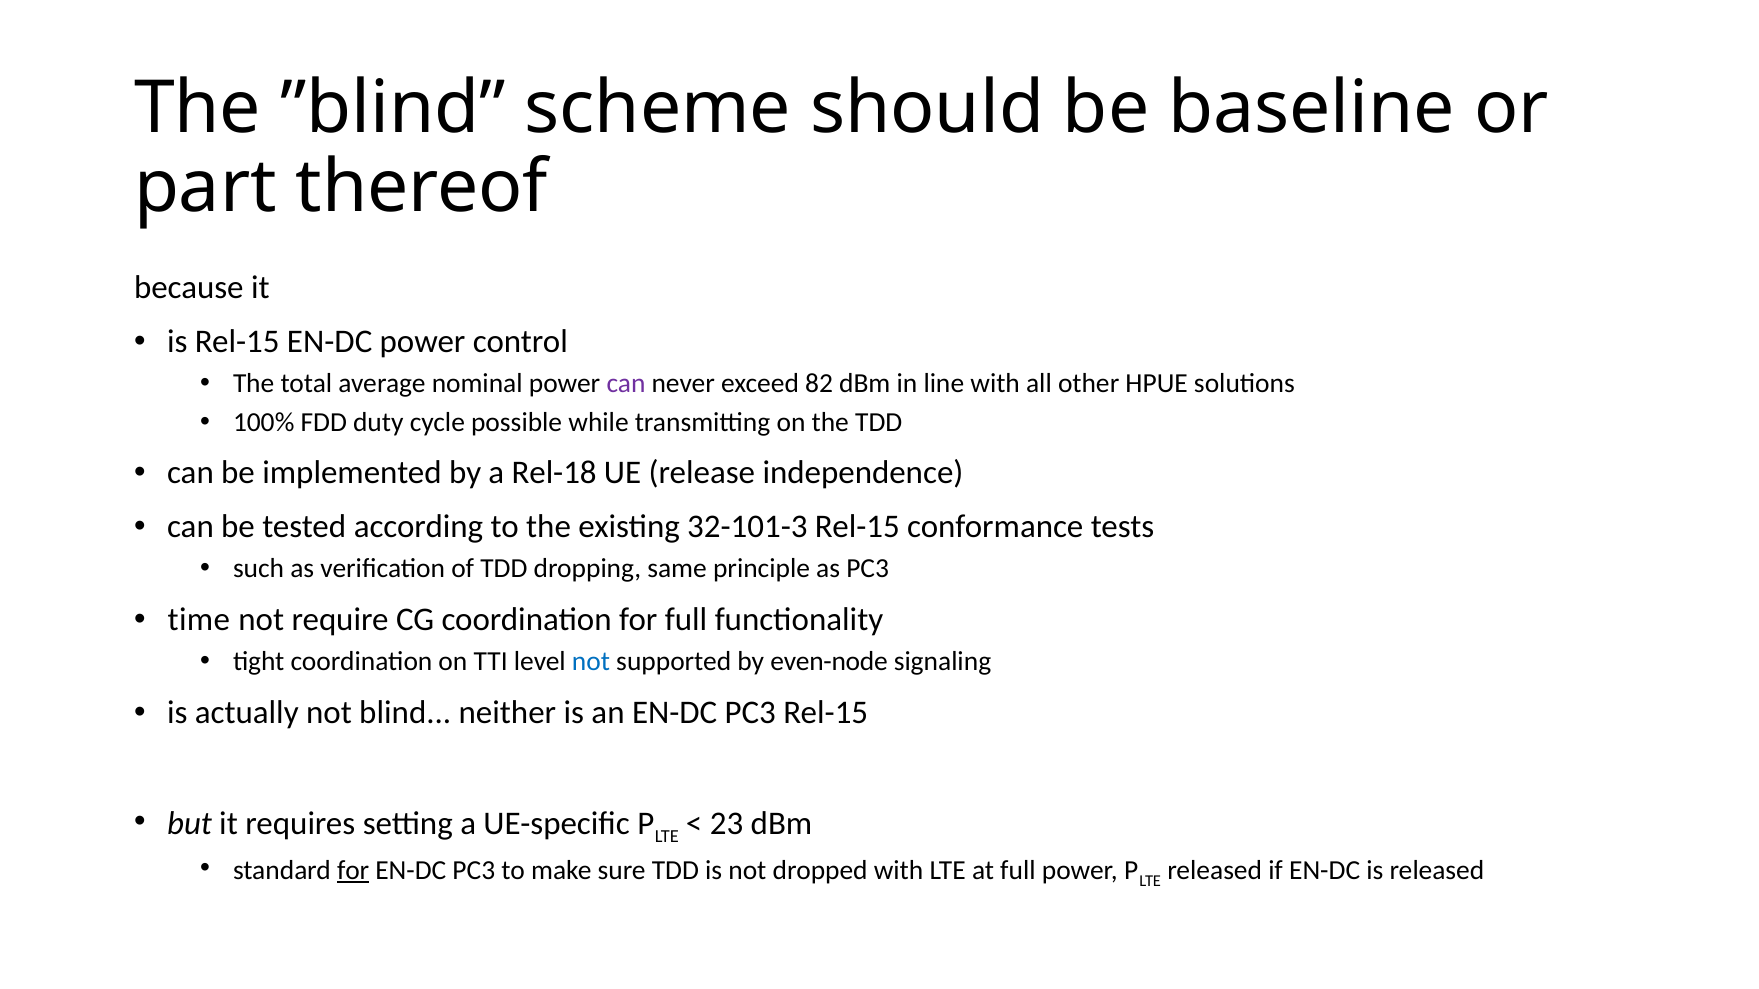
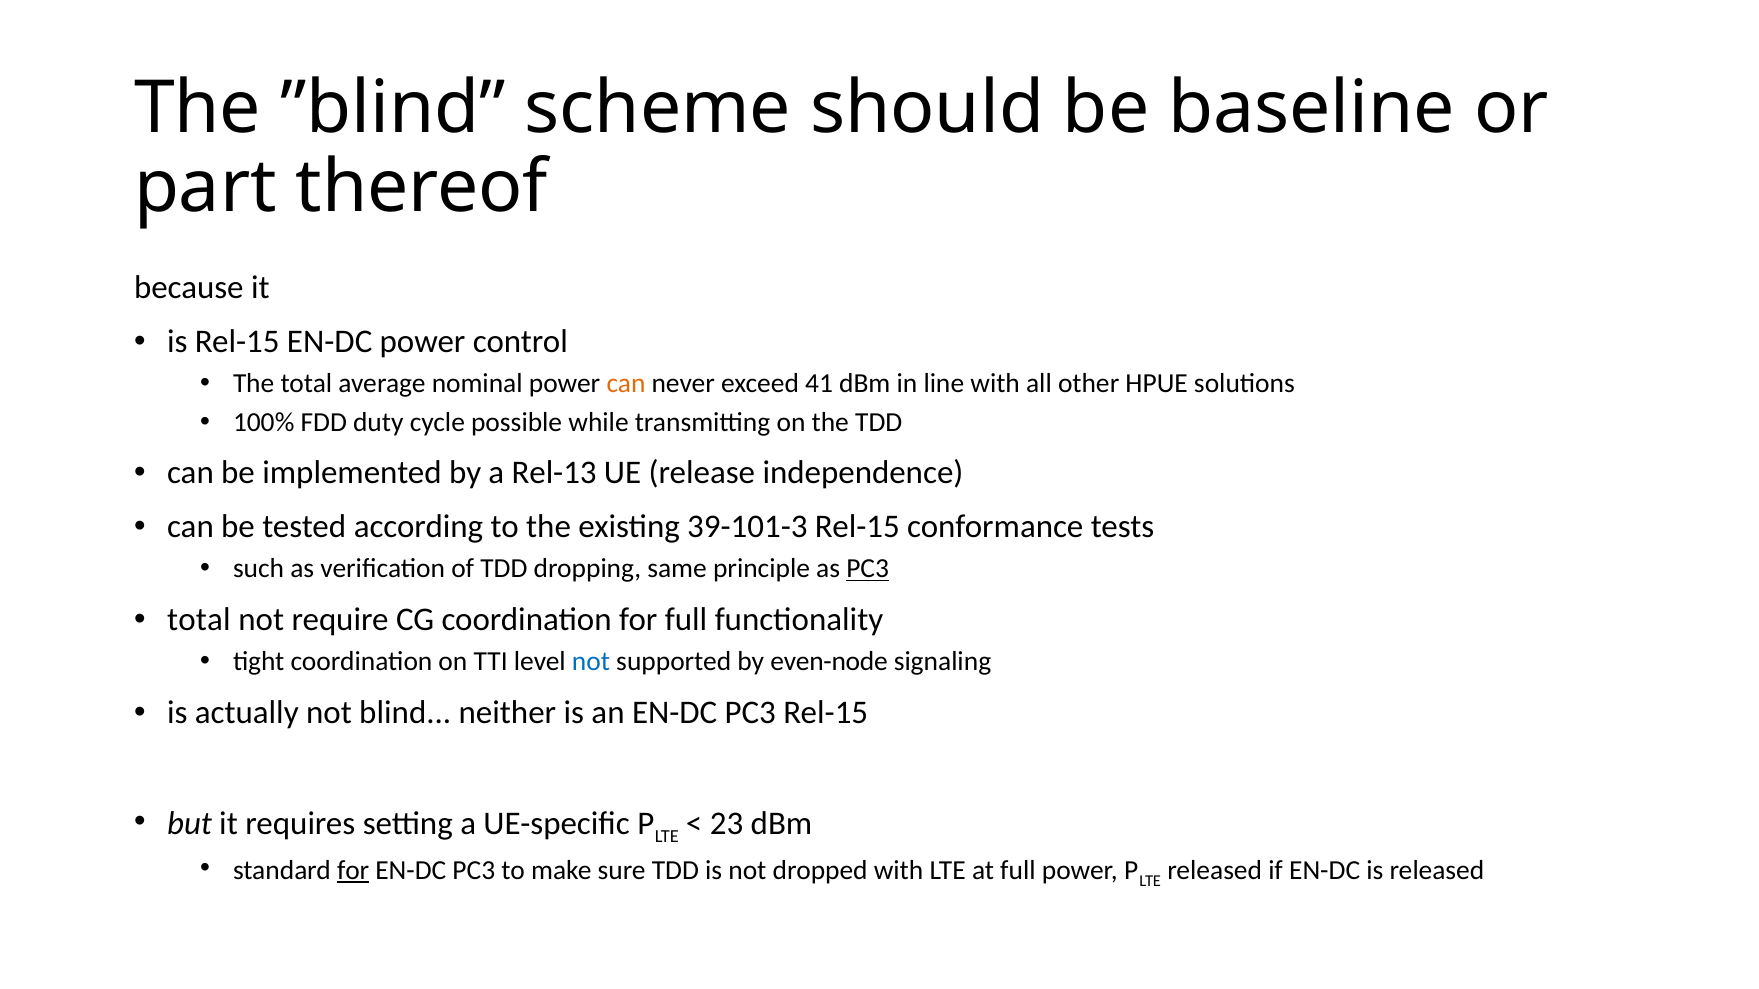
can at (626, 383) colour: purple -> orange
82: 82 -> 41
Rel-18: Rel-18 -> Rel-13
32-101-3: 32-101-3 -> 39-101-3
PC3 at (868, 569) underline: none -> present
time at (199, 620): time -> total
